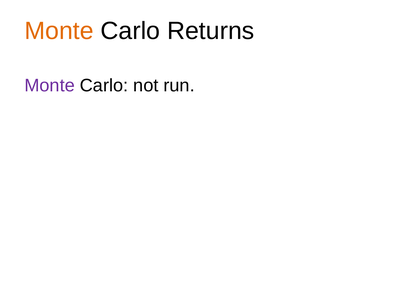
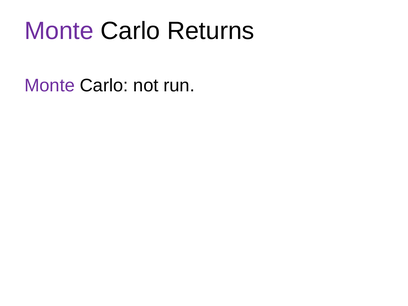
Monte at (59, 31) colour: orange -> purple
